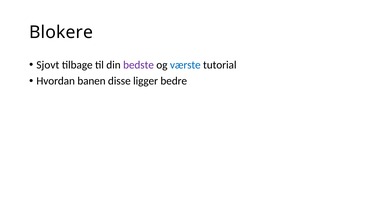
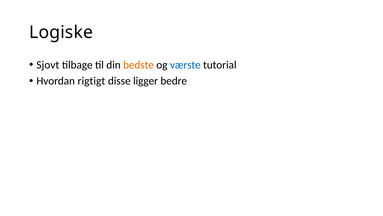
Blokere: Blokere -> Logiske
bedste colour: purple -> orange
banen: banen -> rigtigt
